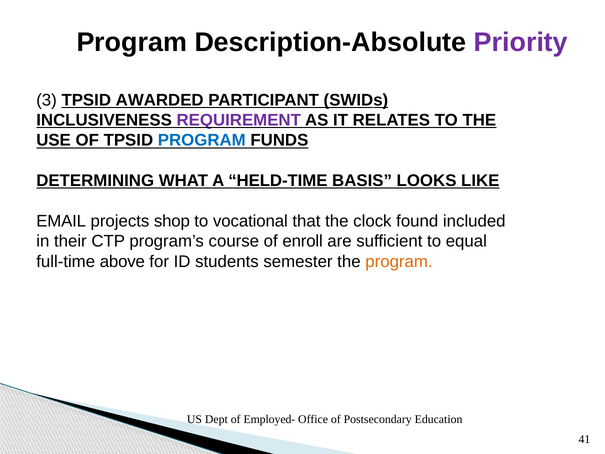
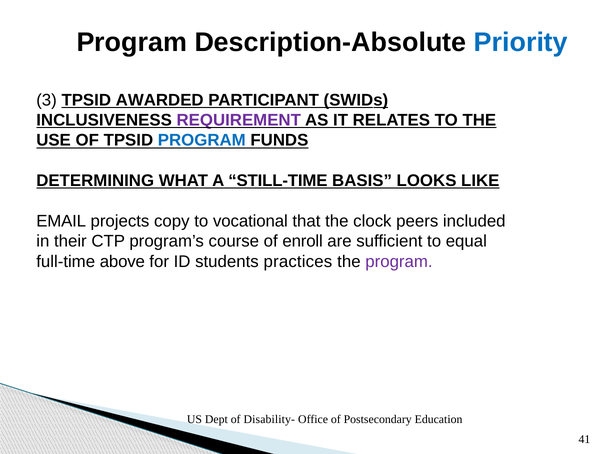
Priority colour: purple -> blue
HELD-TIME: HELD-TIME -> STILL-TIME
shop: shop -> copy
found: found -> peers
semester: semester -> practices
program at (399, 261) colour: orange -> purple
Employed-: Employed- -> Disability-
